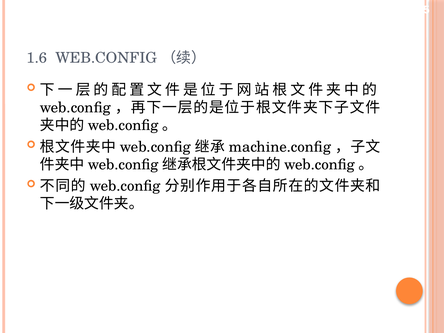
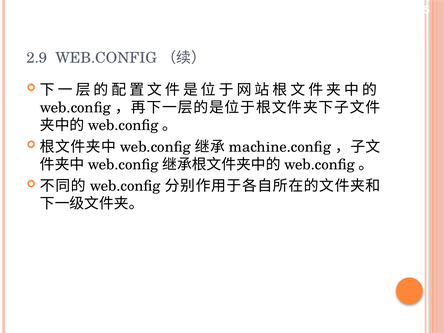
1.6: 1.6 -> 2.9
